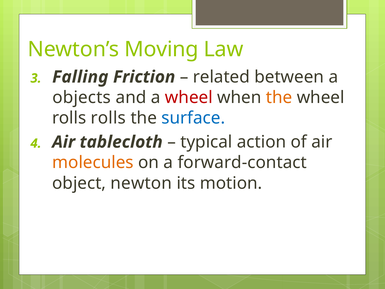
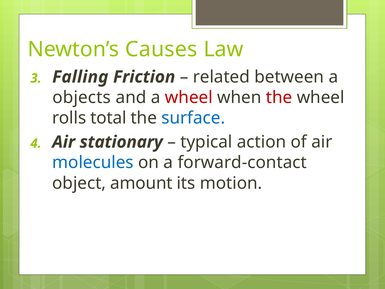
Moving: Moving -> Causes
the at (279, 97) colour: orange -> red
rolls rolls: rolls -> total
tablecloth: tablecloth -> stationary
molecules colour: orange -> blue
newton: newton -> amount
